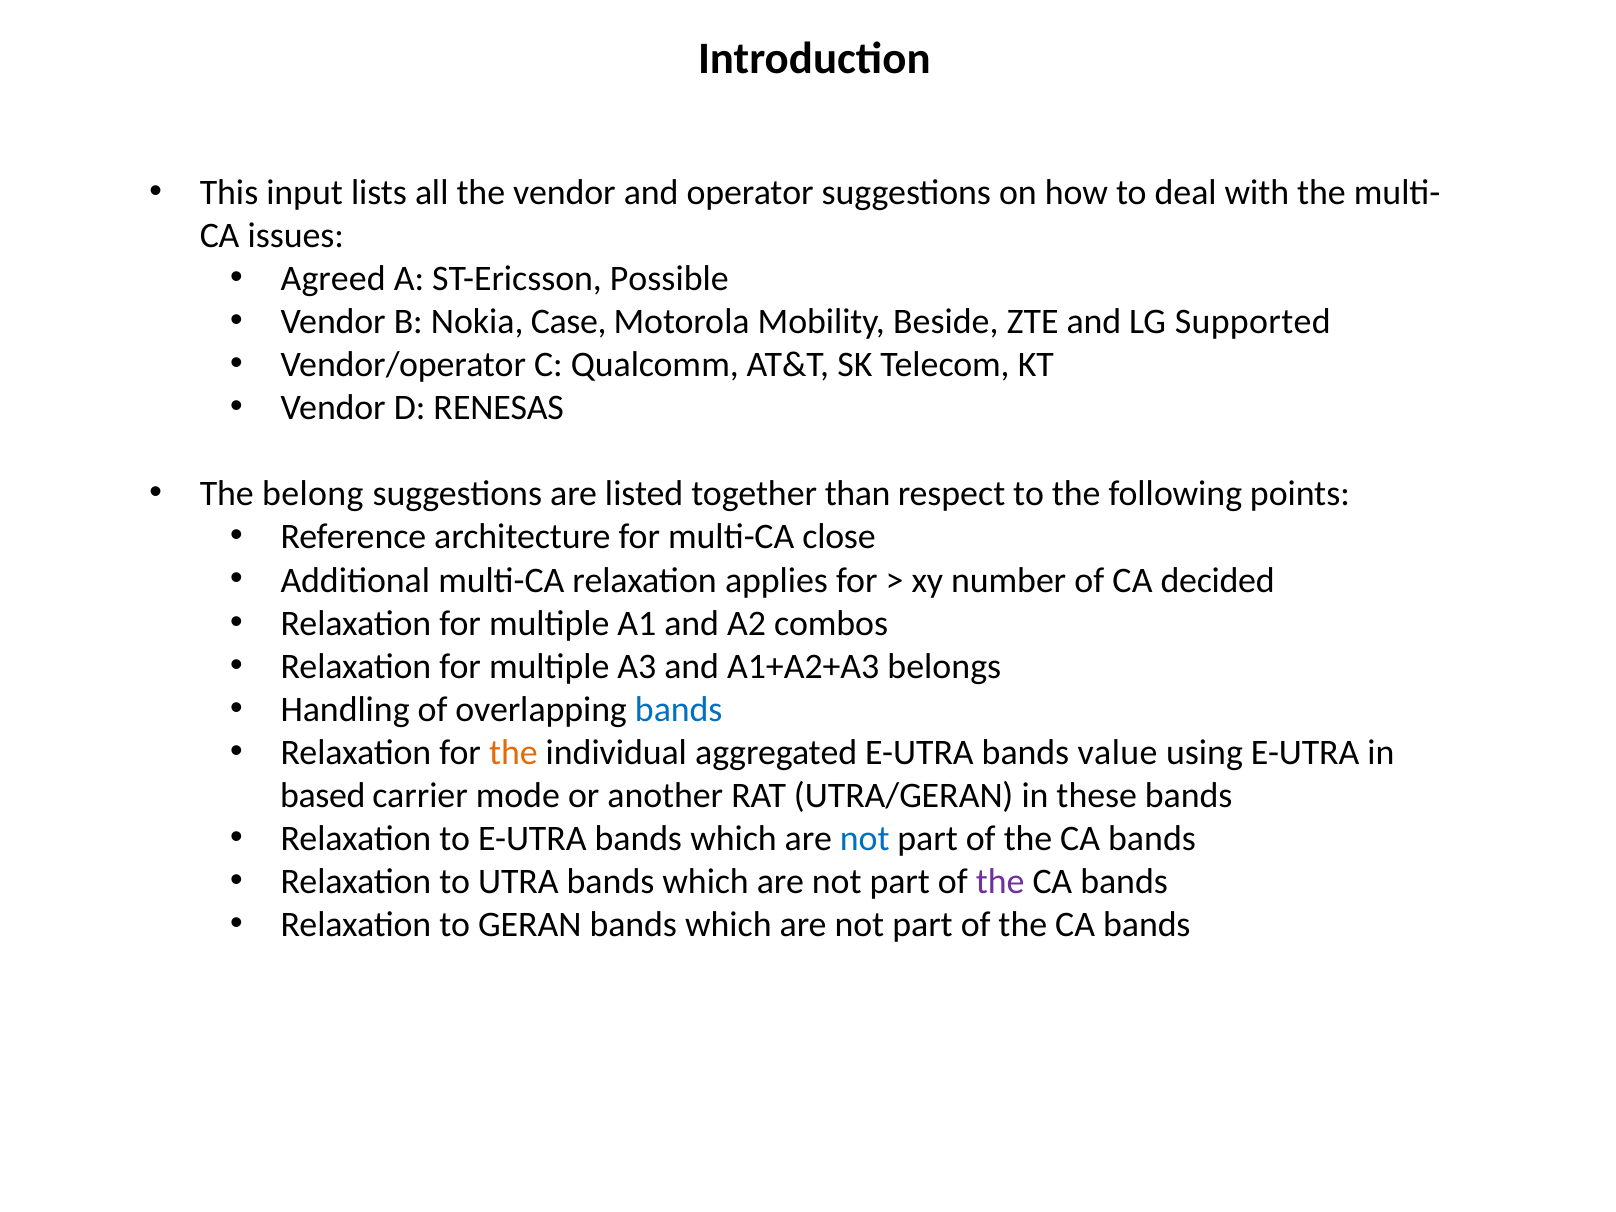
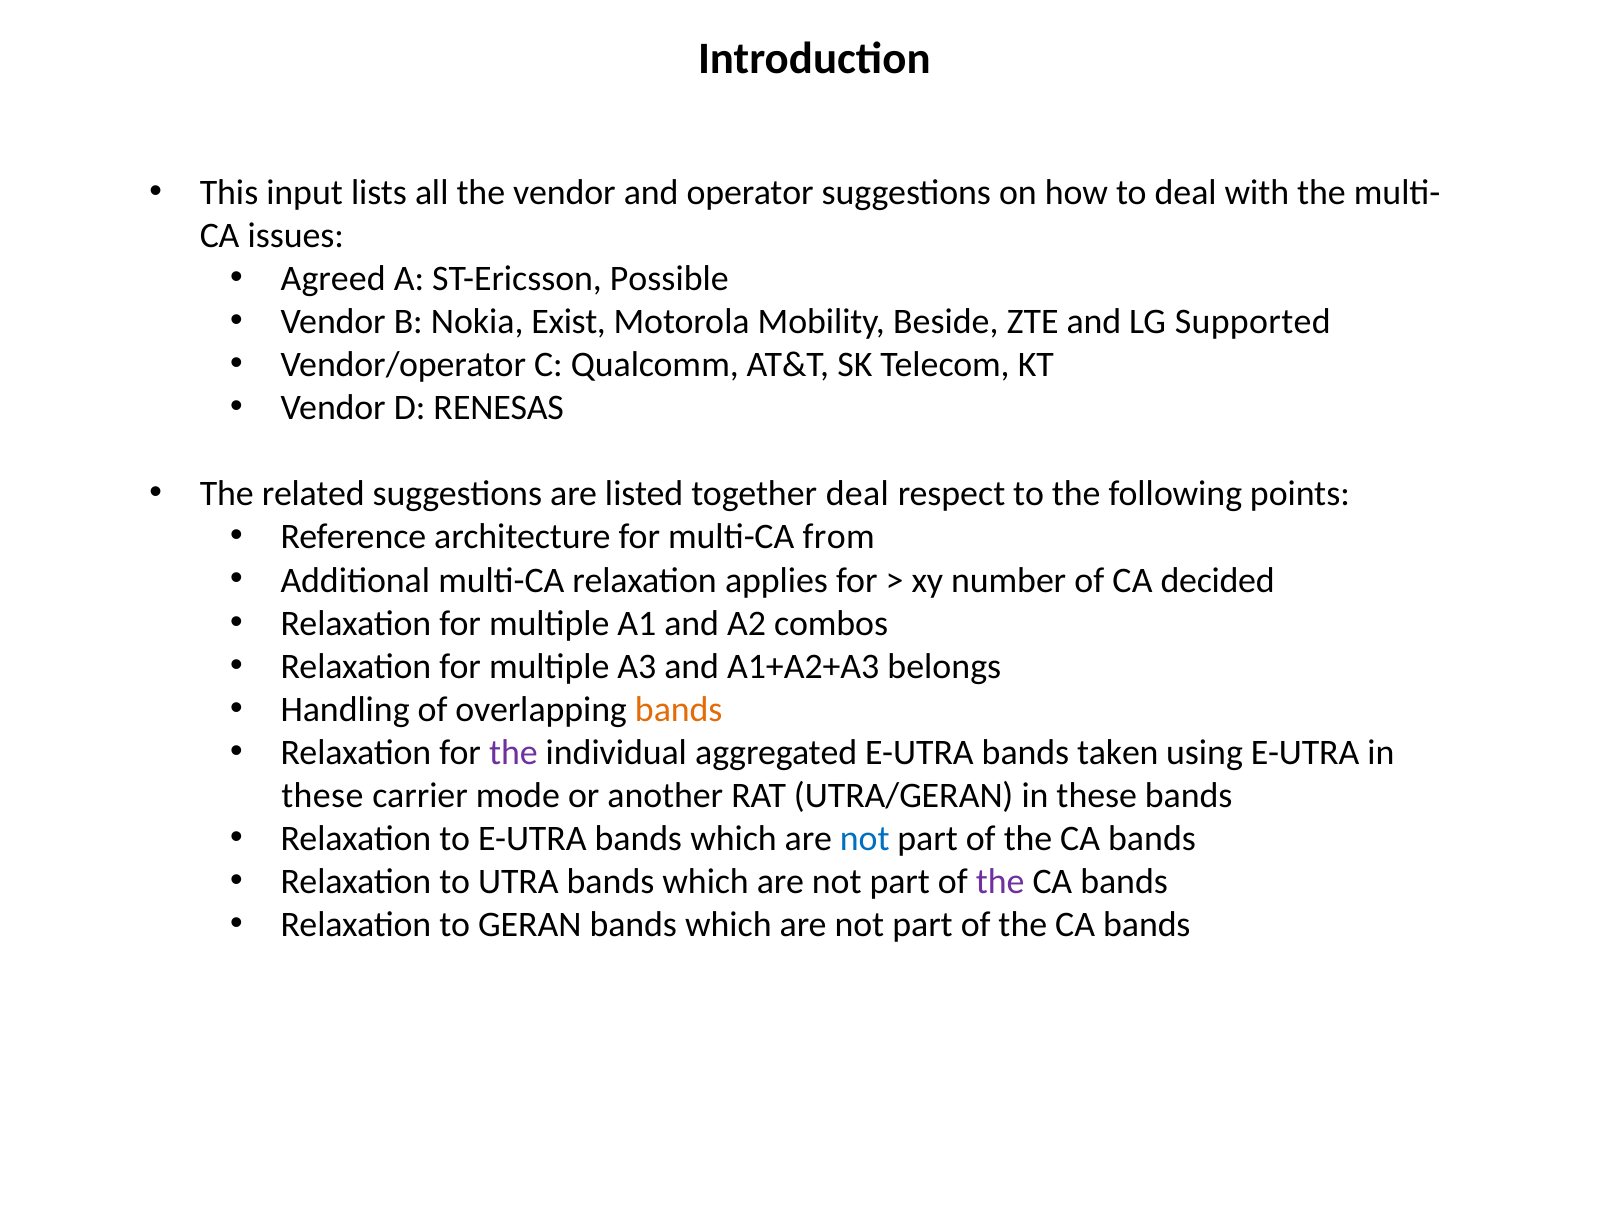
Case: Case -> Exist
belong: belong -> related
together than: than -> deal
close: close -> from
bands at (679, 709) colour: blue -> orange
the at (513, 753) colour: orange -> purple
value: value -> taken
based at (323, 796): based -> these
